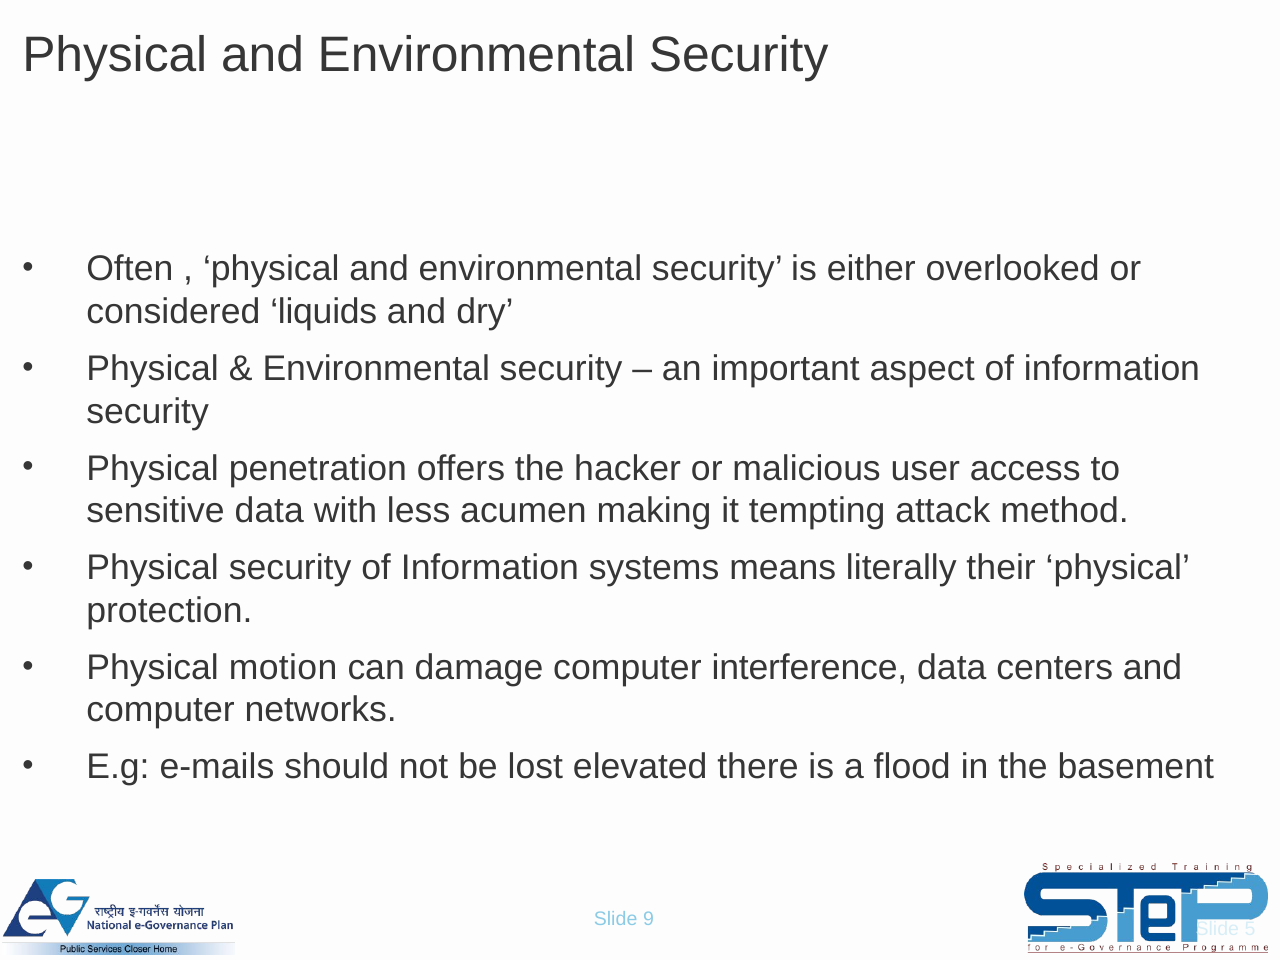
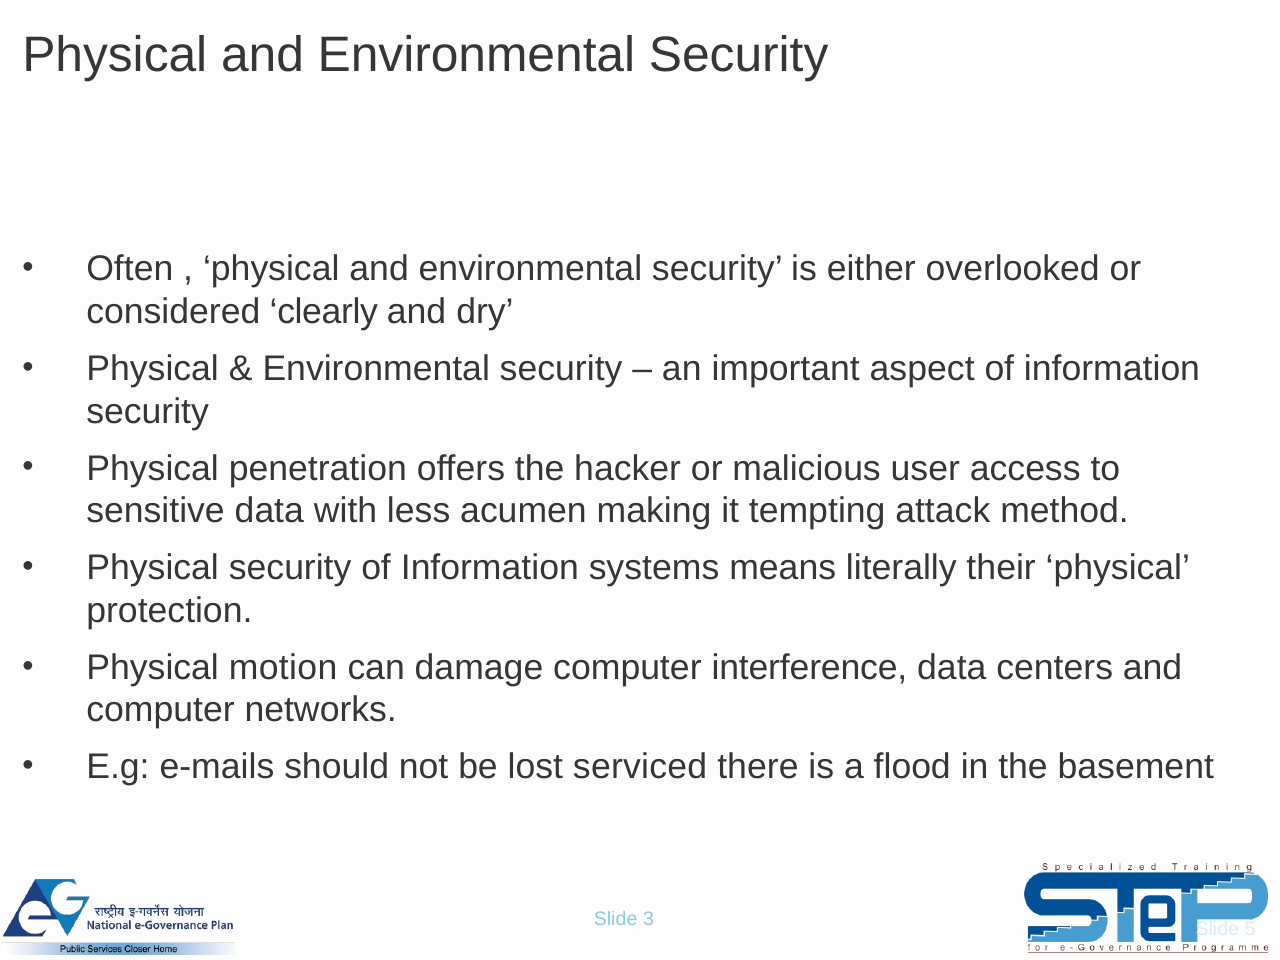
liquids: liquids -> clearly
elevated: elevated -> serviced
9: 9 -> 3
